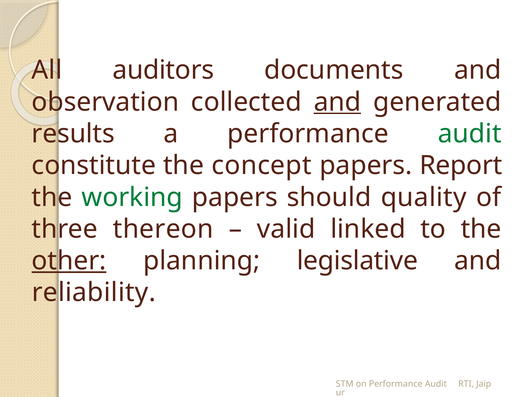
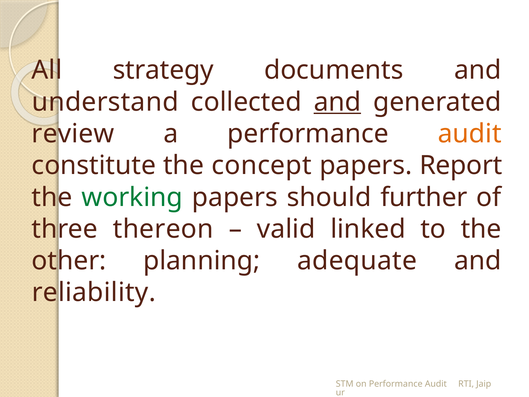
auditors: auditors -> strategy
observation: observation -> understand
results: results -> review
audit at (470, 134) colour: green -> orange
quality: quality -> further
other underline: present -> none
legislative: legislative -> adequate
